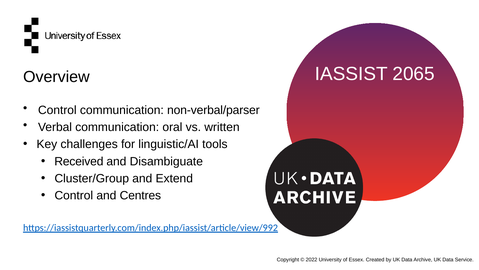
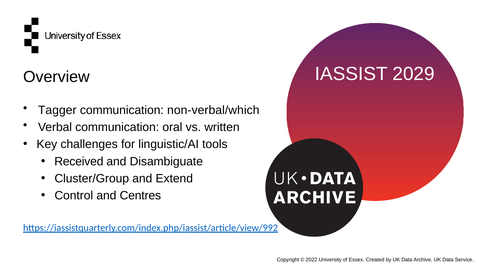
2065: 2065 -> 2029
Control at (57, 110): Control -> Tagger
non-verbal/parser: non-verbal/parser -> non-verbal/which
